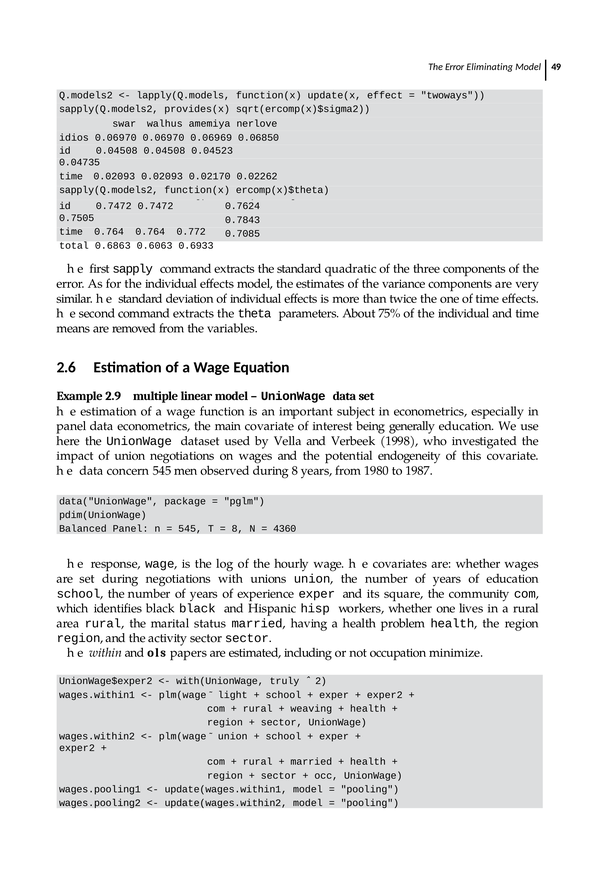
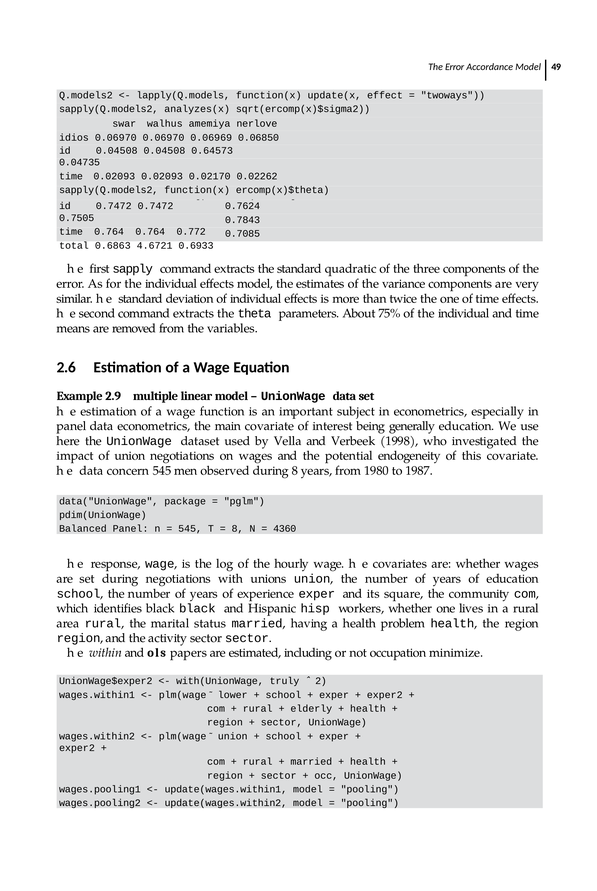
Eliminating: Eliminating -> Accordance
provides(x: provides(x -> analyzes(x
0.04523: 0.04523 -> 0.64573
0.6063: 0.6063 -> 4.6721
light: light -> lower
weaving: weaving -> elderly
